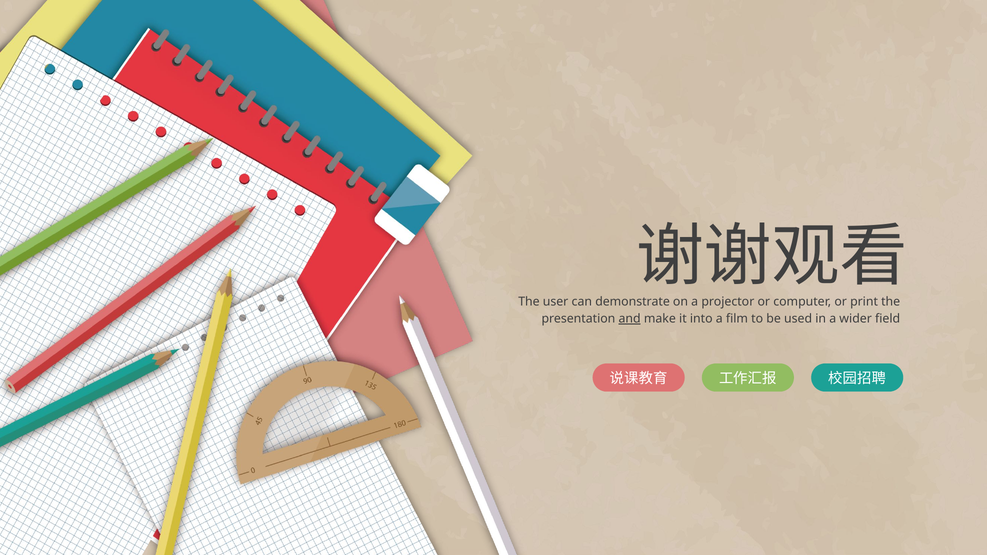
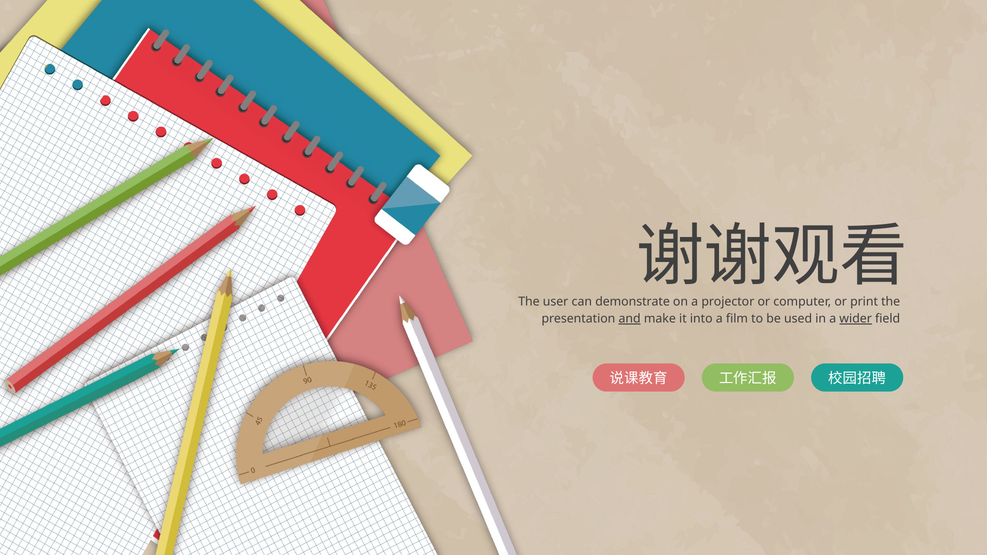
wider underline: none -> present
